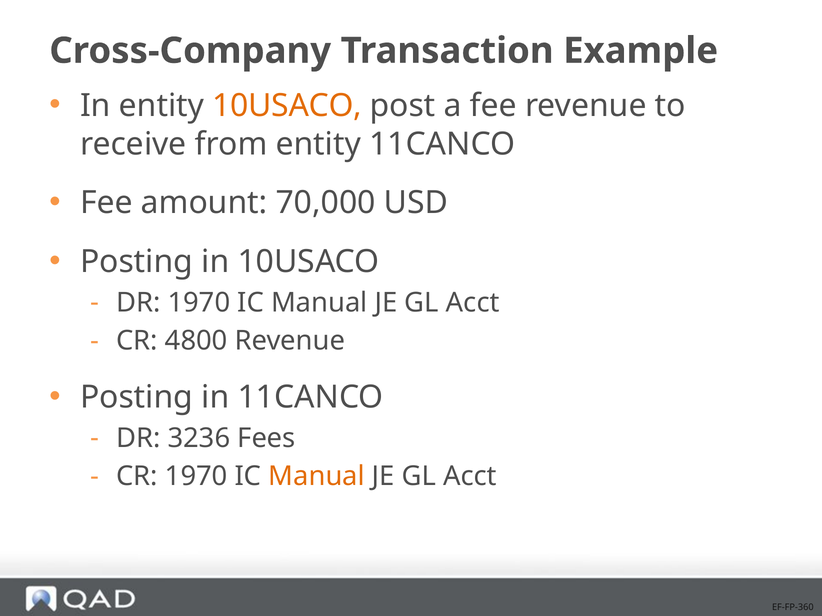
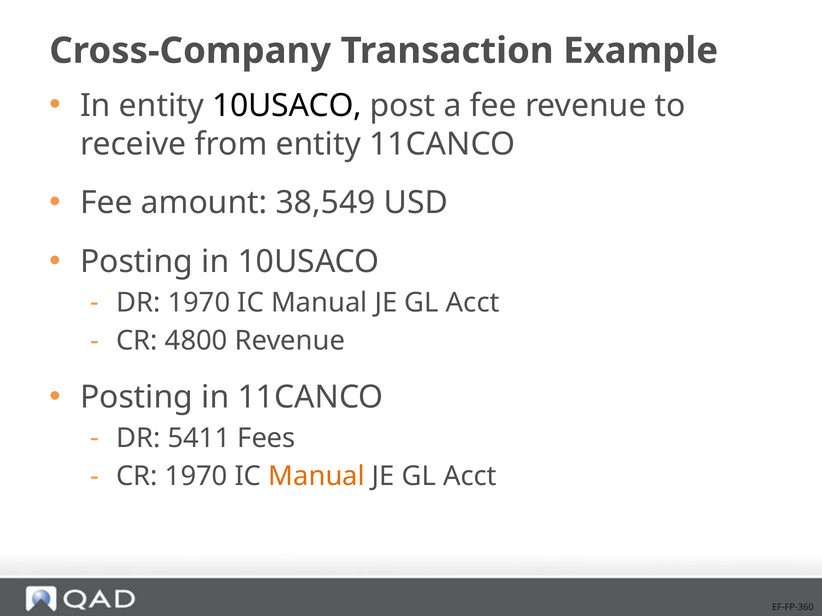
10USACO at (287, 106) colour: orange -> black
70,000: 70,000 -> 38,549
3236: 3236 -> 5411
